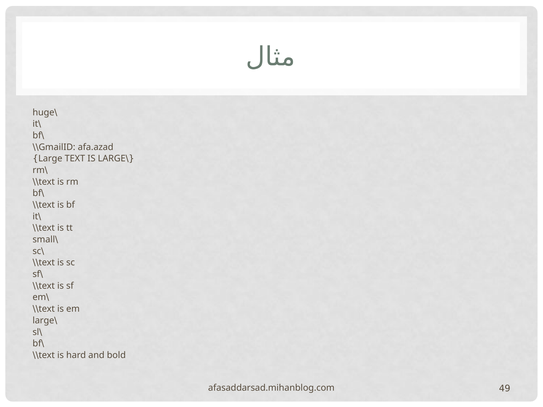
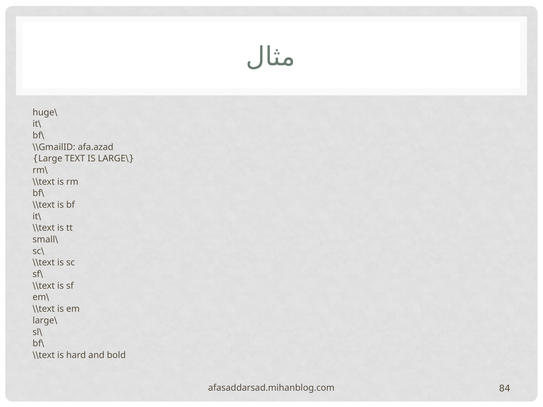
49: 49 -> 84
